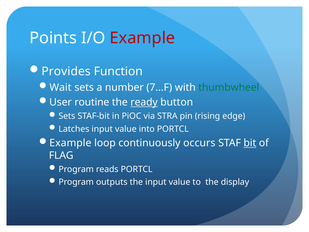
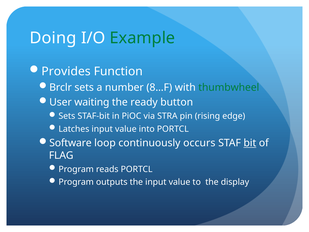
Points: Points -> Doing
Example at (142, 38) colour: red -> green
Wait: Wait -> Brclr
7…F: 7…F -> 8…F
routine: routine -> waiting
ready underline: present -> none
Example at (70, 143): Example -> Software
